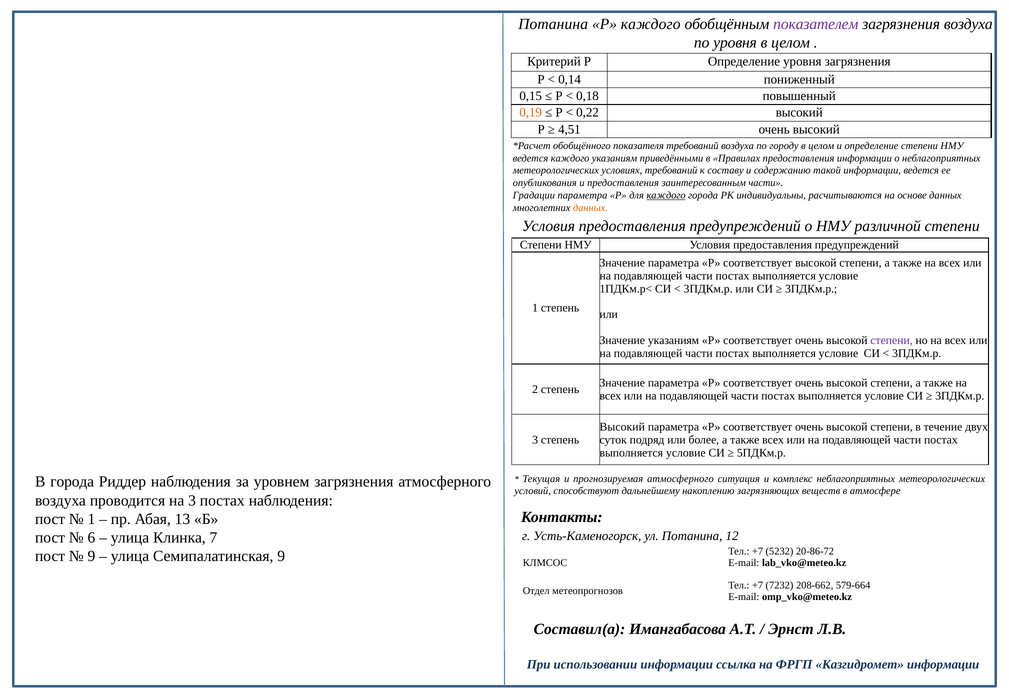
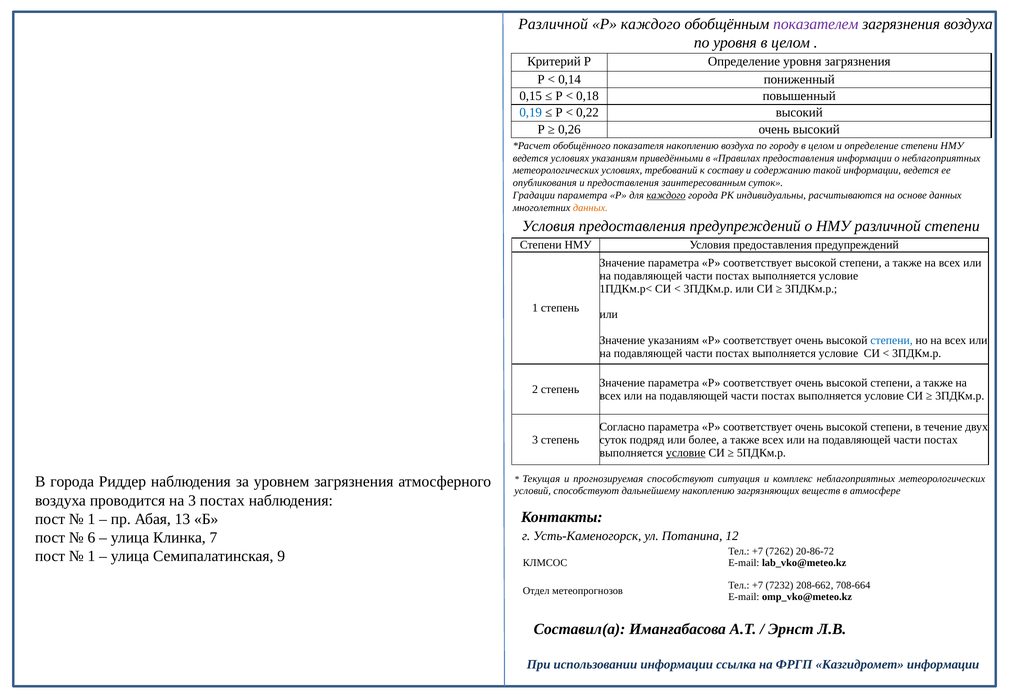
Потанина at (553, 24): Потанина -> Различной
0,19 colour: orange -> blue
4,51: 4,51 -> 0,26
показателя требований: требований -> накоплению
ведется каждого: каждого -> условиях
заинтересованным части: части -> суток
степени at (892, 341) colour: purple -> blue
Высокий at (622, 427): Высокий -> Согласно
условие at (686, 453) underline: none -> present
прогнозируемая атмосферного: атмосферного -> способствуют
5232: 5232 -> 7262
9 at (91, 557): 9 -> 1
579-664: 579-664 -> 708-664
